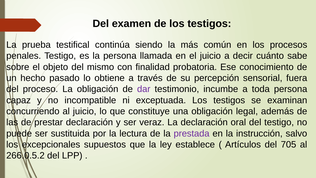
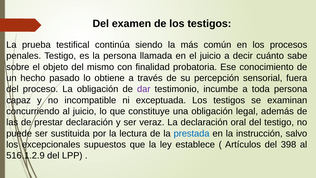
prestada colour: purple -> blue
705: 705 -> 398
266.0.5.2: 266.0.5.2 -> 516.1.2.9
